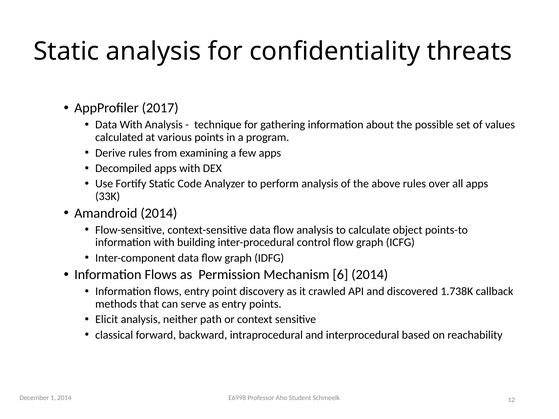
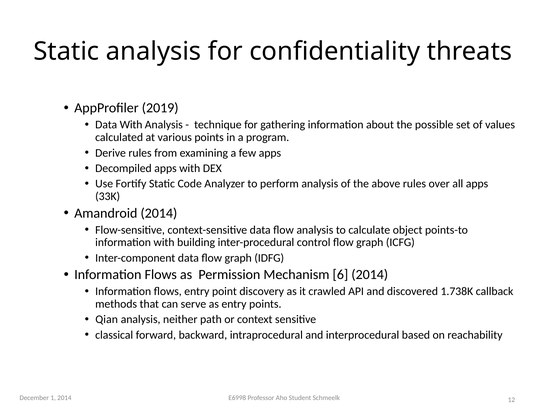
2017: 2017 -> 2019
Elicit: Elicit -> Qian
